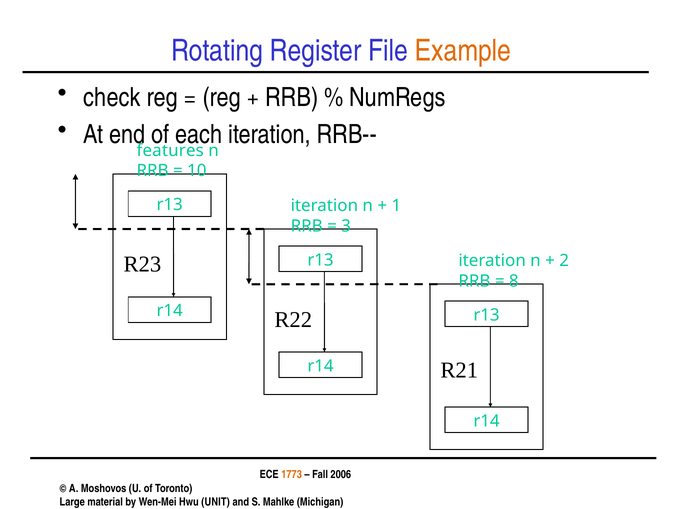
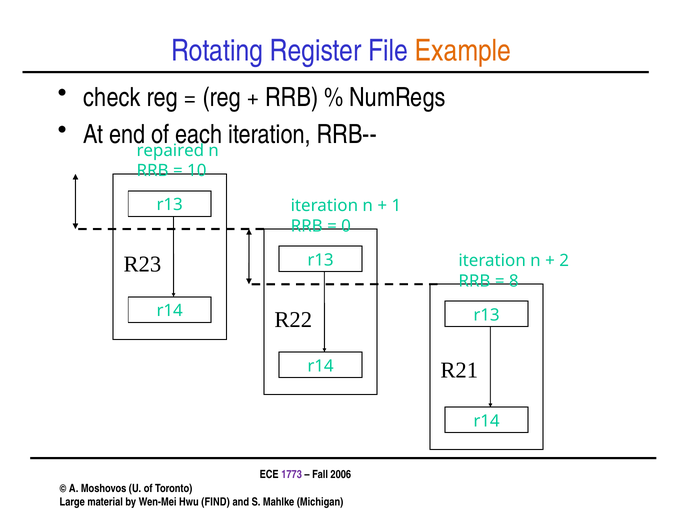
features: features -> repaired
3: 3 -> 0
1773 colour: orange -> purple
UNIT: UNIT -> FIND
